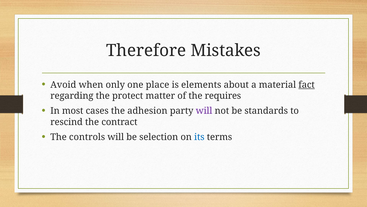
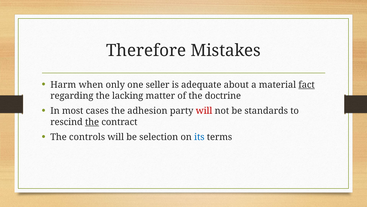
Avoid: Avoid -> Harm
place: place -> seller
elements: elements -> adequate
protect: protect -> lacking
requires: requires -> doctrine
will at (204, 111) colour: purple -> red
the at (92, 122) underline: none -> present
